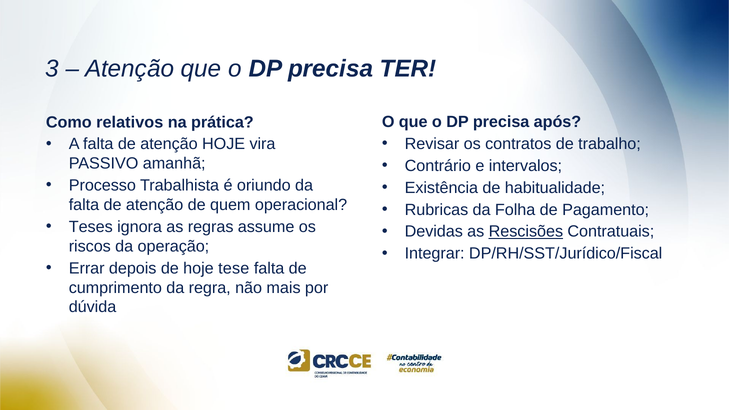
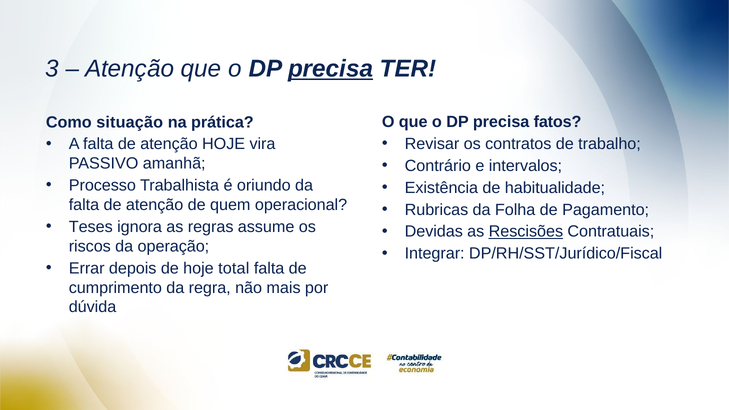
precisa at (331, 69) underline: none -> present
após: após -> fatos
relativos: relativos -> situação
tese: tese -> total
